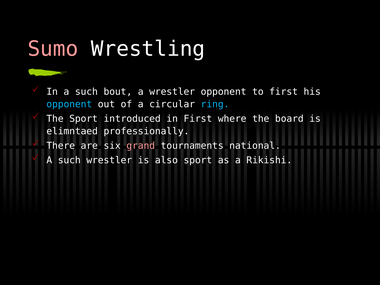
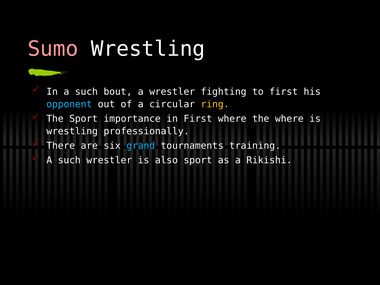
wrestler opponent: opponent -> fighting
ring colour: light blue -> yellow
introduced: introduced -> importance
the board: board -> where
elimntaed at (72, 131): elimntaed -> wrestling
grand colour: pink -> light blue
national: national -> training
